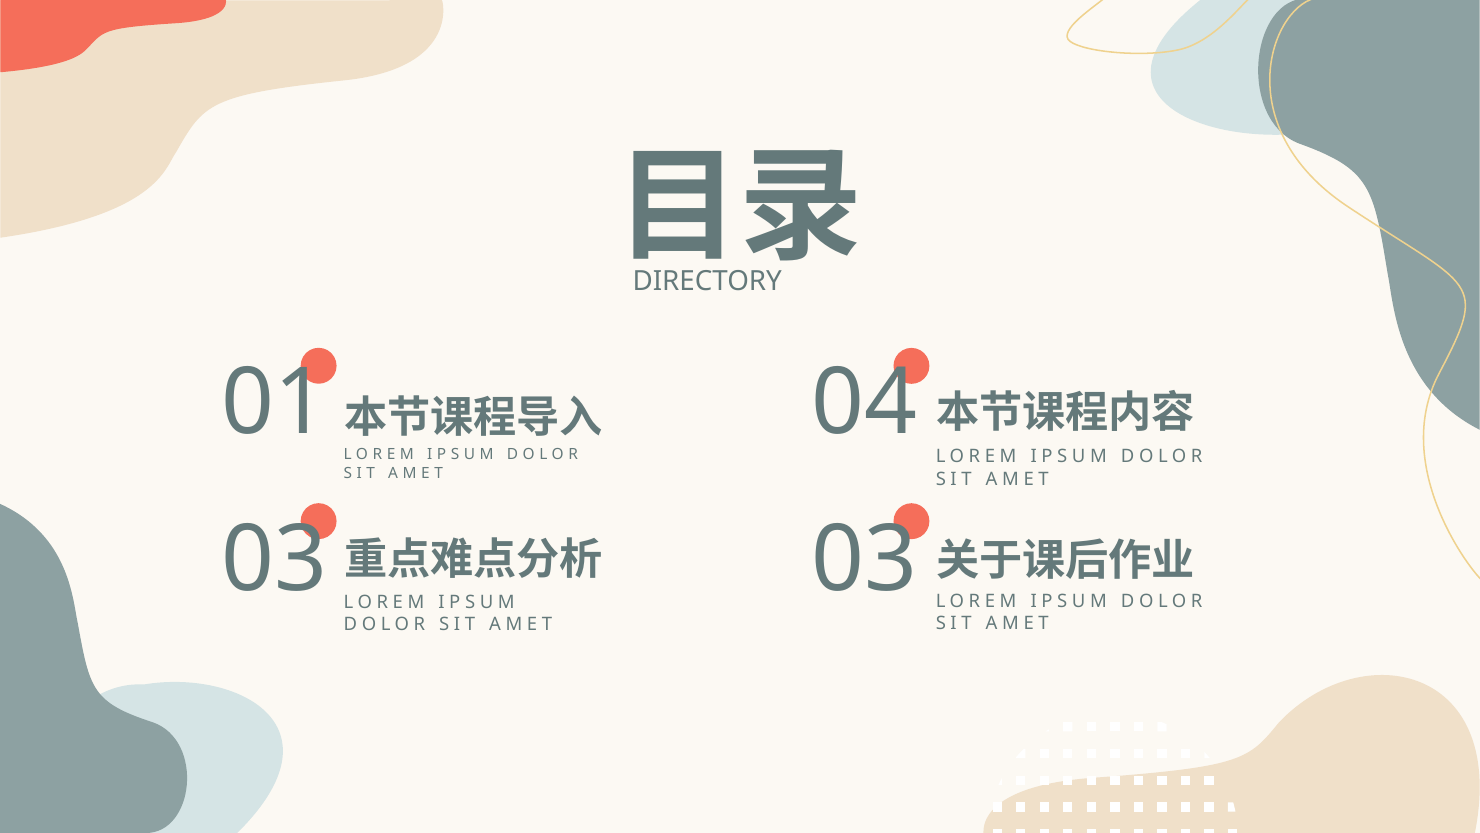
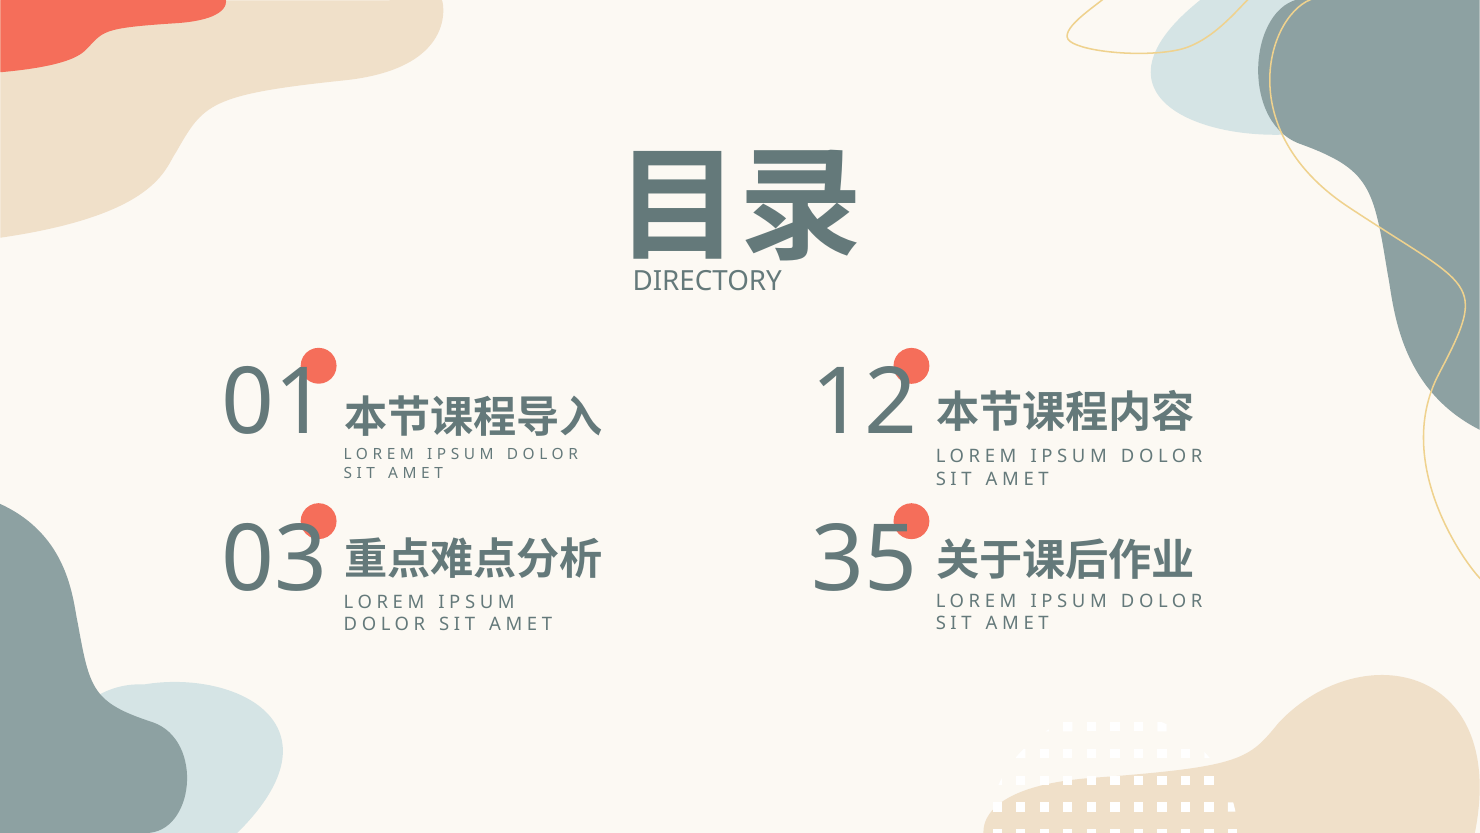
04: 04 -> 12
03 03: 03 -> 35
